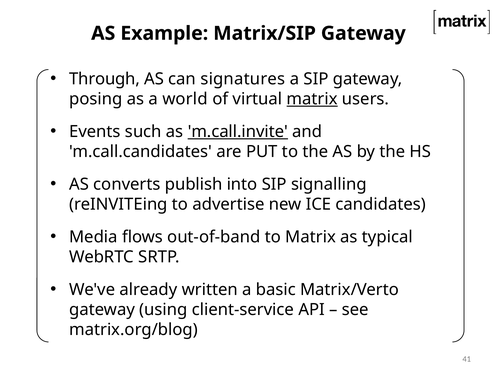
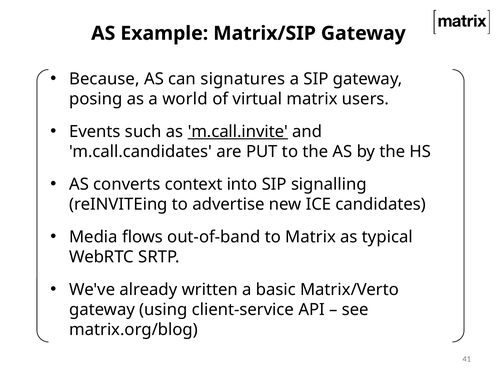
Through: Through -> Because
matrix at (312, 99) underline: present -> none
publish: publish -> context
